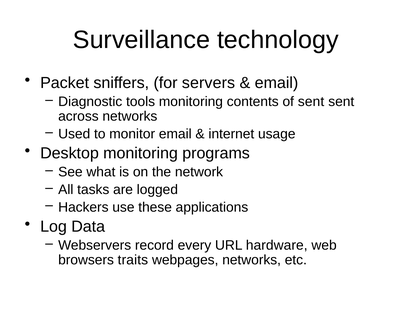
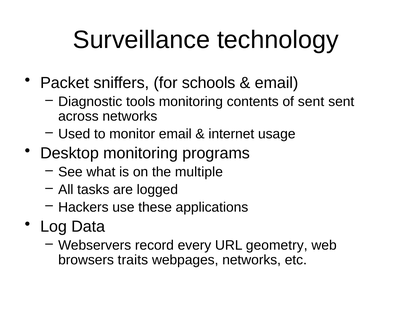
servers: servers -> schools
network: network -> multiple
hardware: hardware -> geometry
